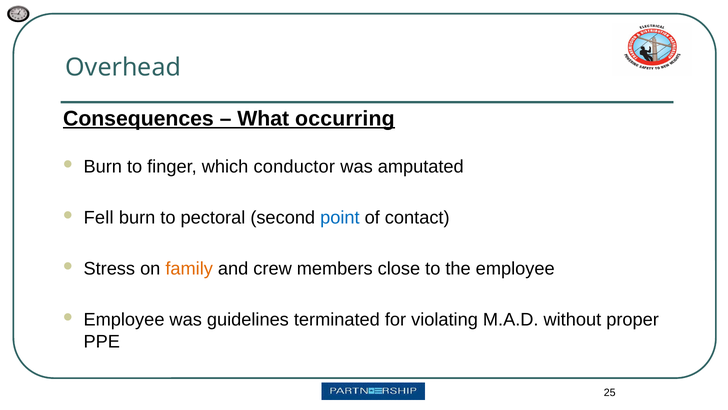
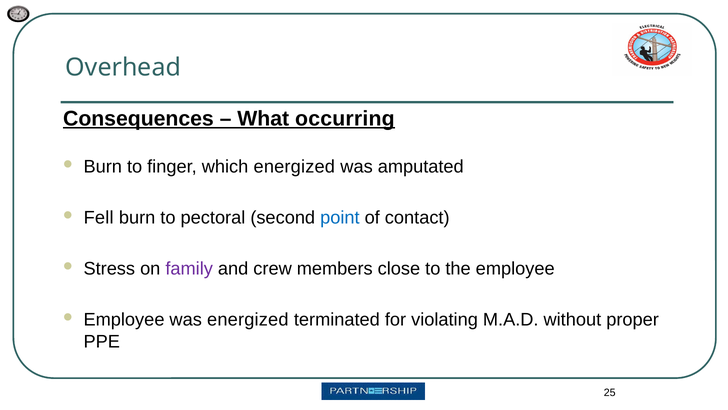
which conductor: conductor -> energized
family colour: orange -> purple
was guidelines: guidelines -> energized
